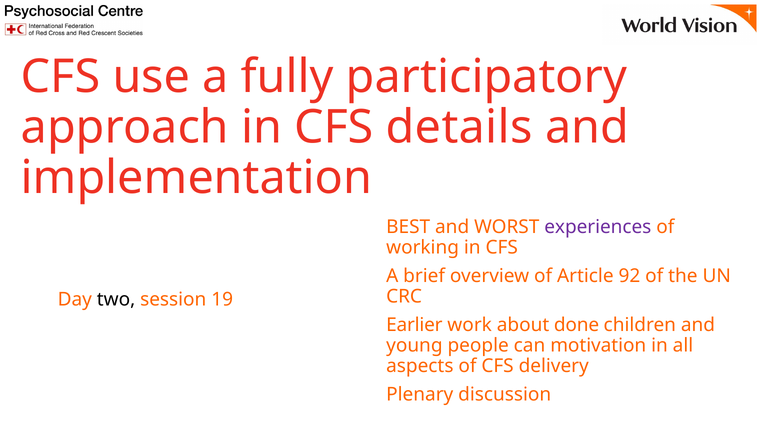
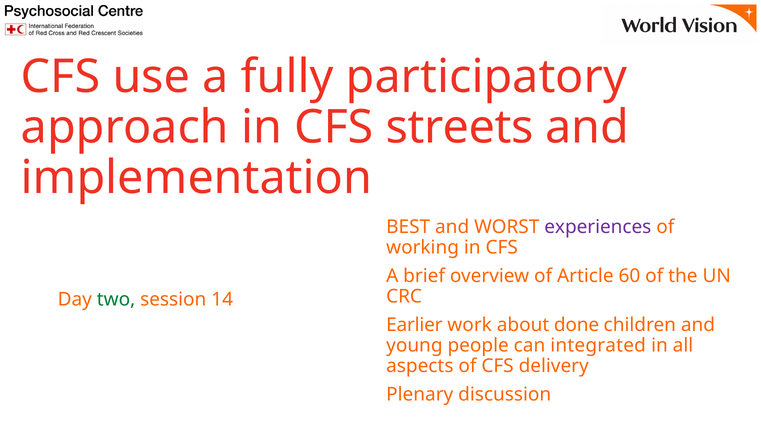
details: details -> streets
92: 92 -> 60
two colour: black -> green
19: 19 -> 14
motivation: motivation -> integrated
